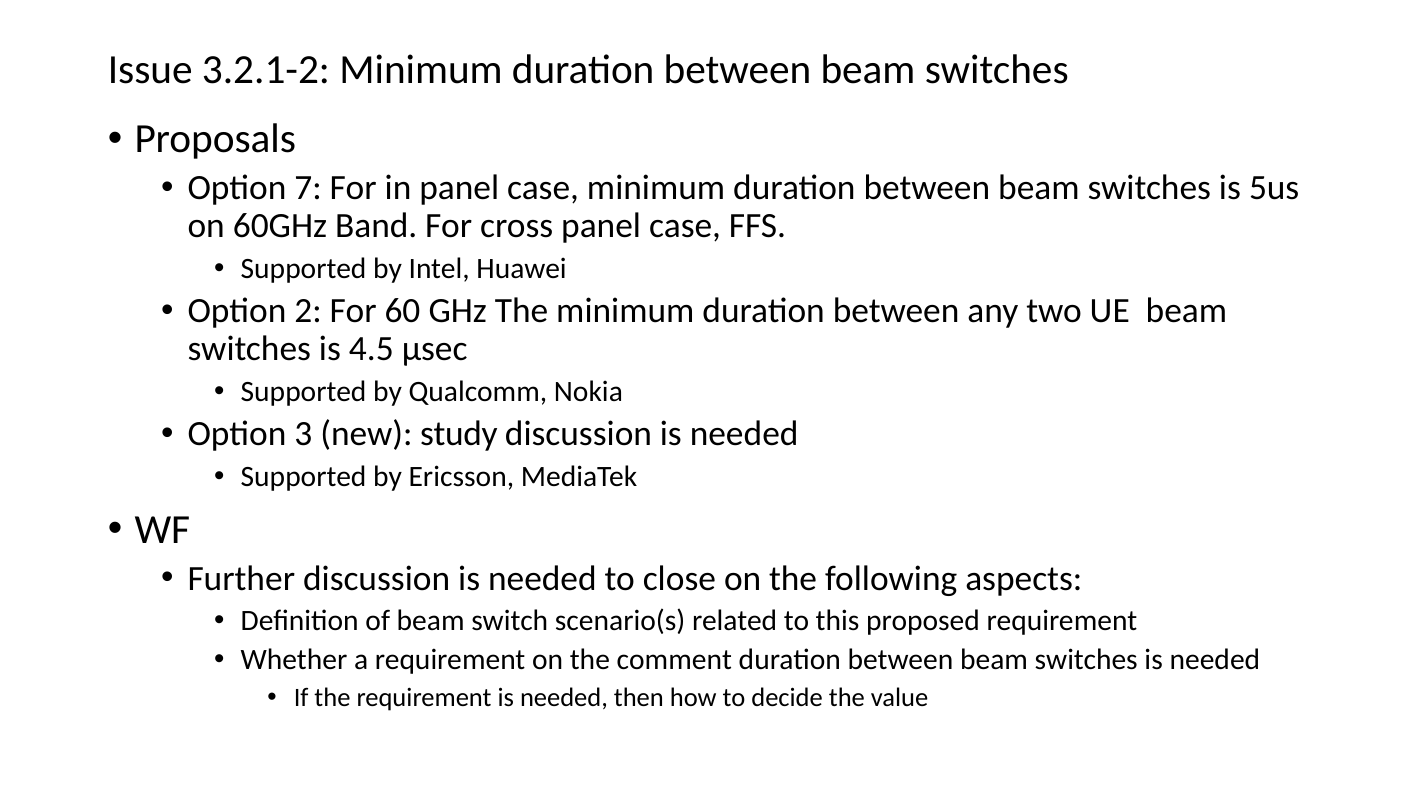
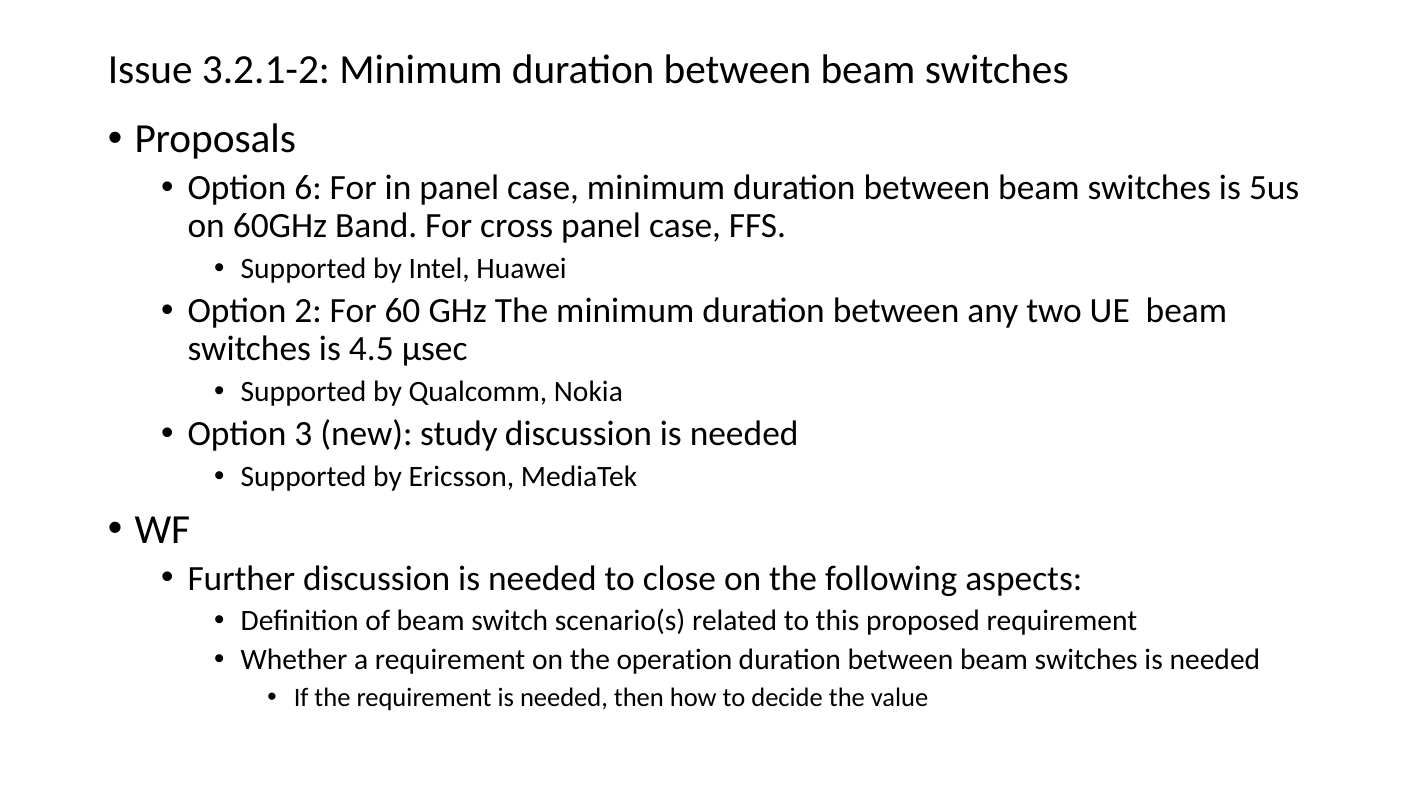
7: 7 -> 6
comment: comment -> operation
